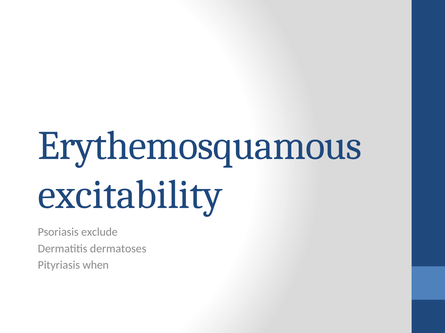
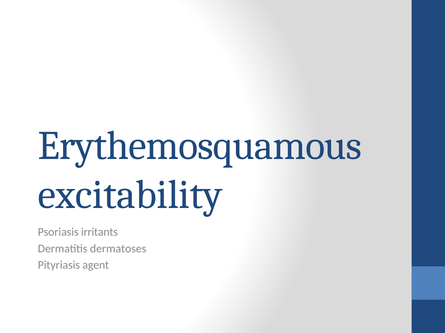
exclude: exclude -> irritants
when: when -> agent
